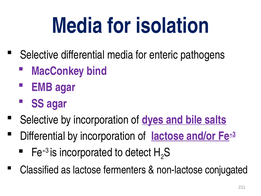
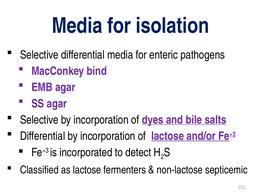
conjugated: conjugated -> septicemic
